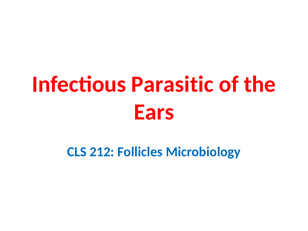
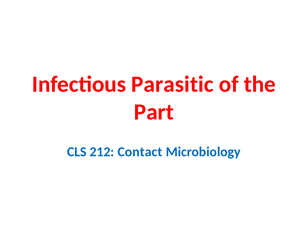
Ears: Ears -> Part
Follicles: Follicles -> Contact
